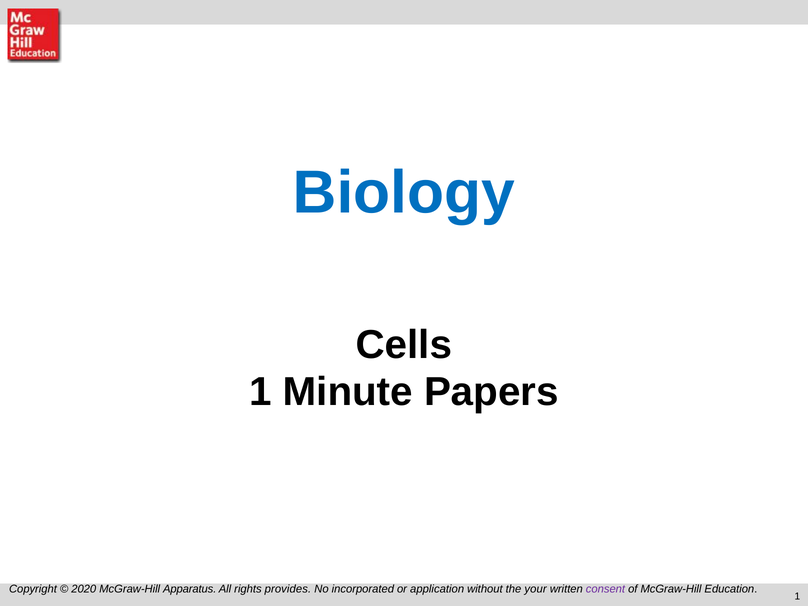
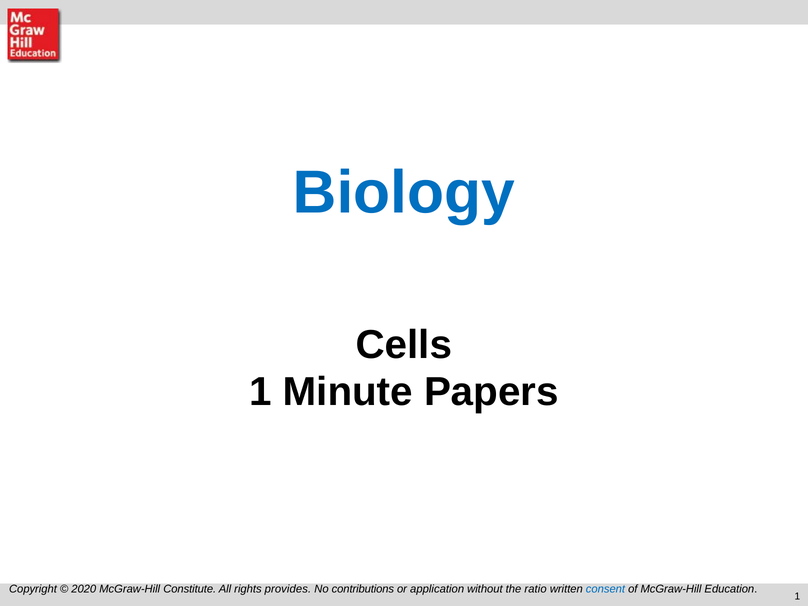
Apparatus: Apparatus -> Constitute
incorporated: incorporated -> contributions
your: your -> ratio
consent colour: purple -> blue
